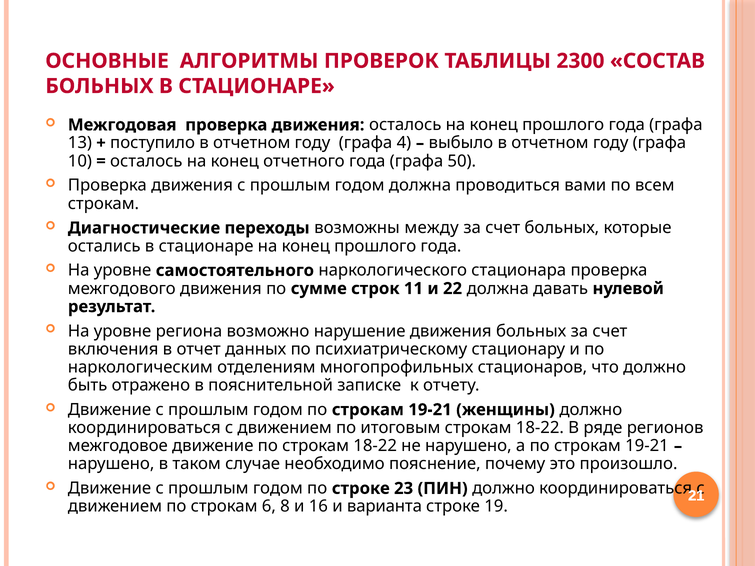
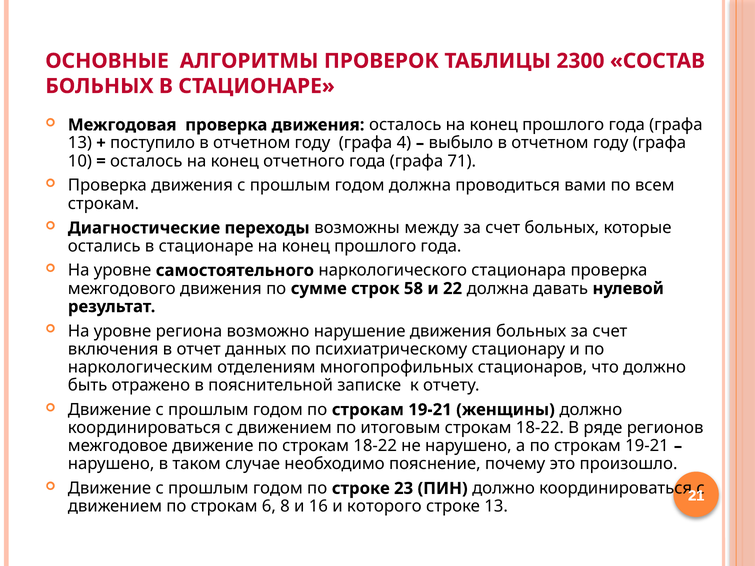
50: 50 -> 71
11: 11 -> 58
варианта: варианта -> которого
строке 19: 19 -> 13
